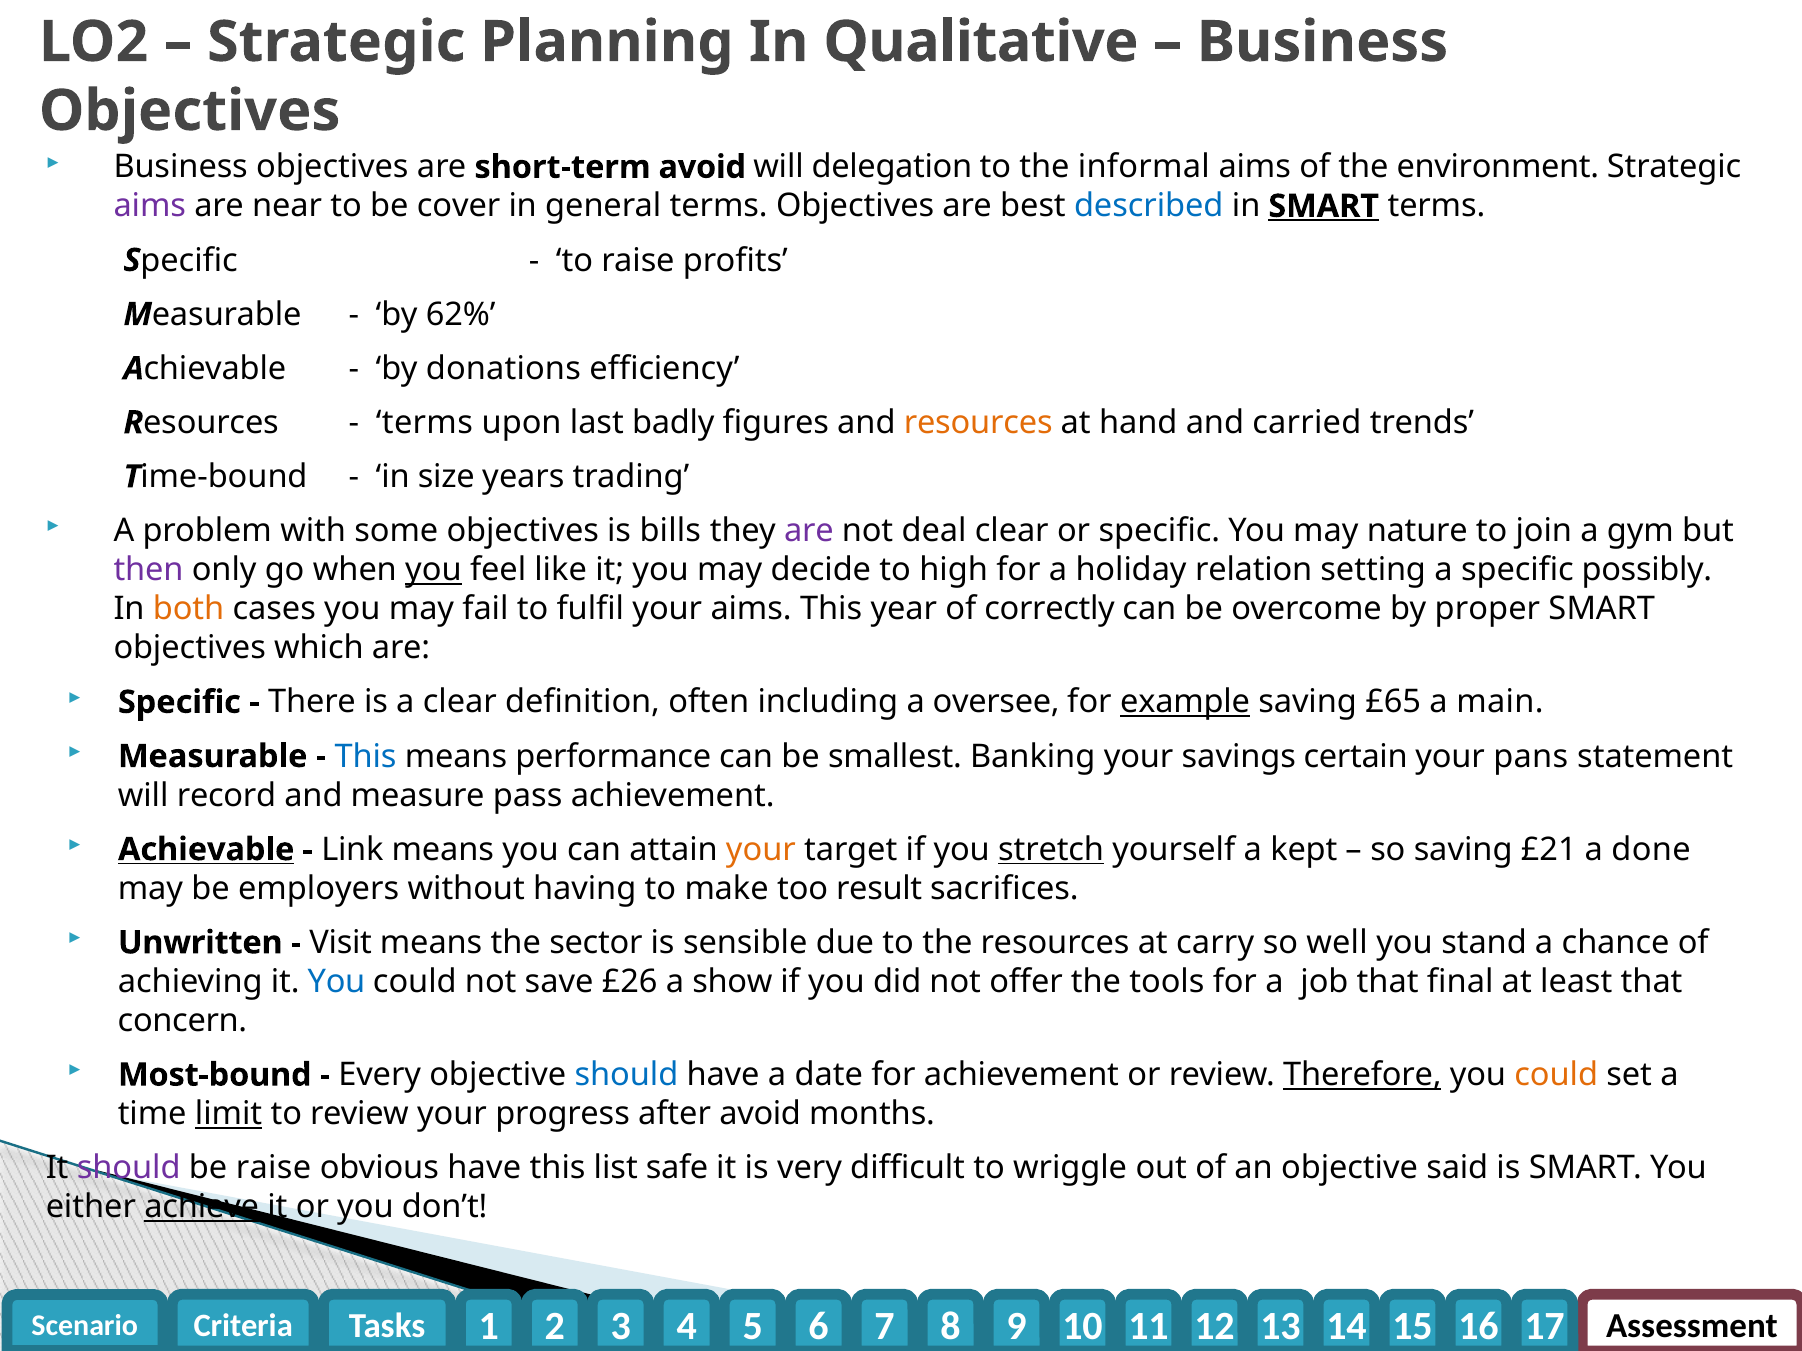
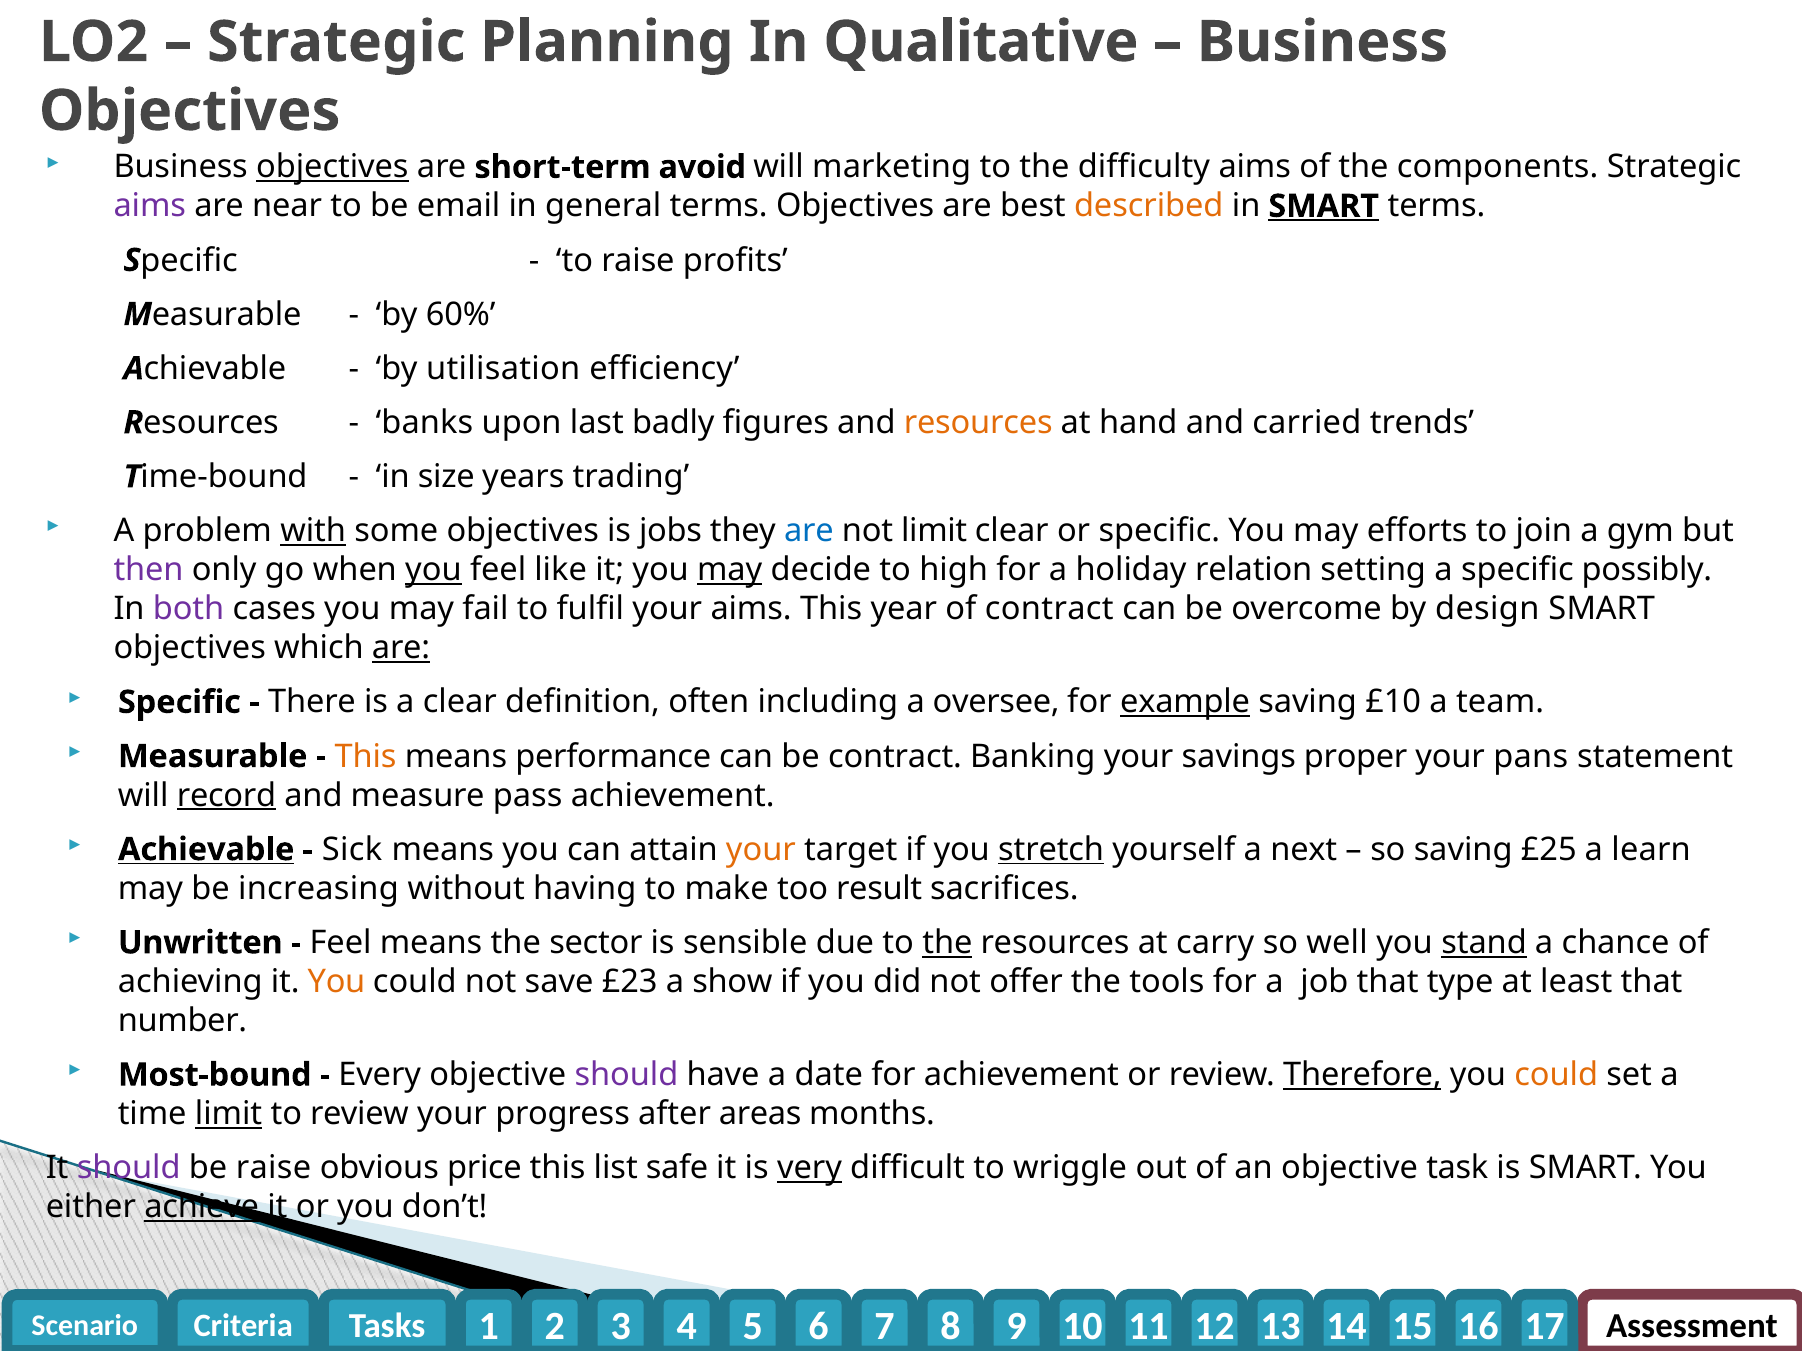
objectives at (332, 167) underline: none -> present
delegation: delegation -> marketing
informal: informal -> difficulty
environment: environment -> components
cover: cover -> email
described colour: blue -> orange
62%: 62% -> 60%
donations: donations -> utilisation
terms at (424, 423): terms -> banks
with underline: none -> present
bills: bills -> jobs
are at (809, 531) colour: purple -> blue
not deal: deal -> limit
nature: nature -> efforts
may at (730, 570) underline: none -> present
both colour: orange -> purple
of correctly: correctly -> contract
proper: proper -> design
are at (401, 648) underline: none -> present
£65: £65 -> £10
main: main -> team
This at (365, 757) colour: blue -> orange
be smallest: smallest -> contract
certain: certain -> proper
record underline: none -> present
Link: Link -> Sick
kept: kept -> next
£21: £21 -> £25
done: done -> learn
employers: employers -> increasing
Visit at (341, 943): Visit -> Feel
the at (947, 943) underline: none -> present
stand underline: none -> present
You at (337, 982) colour: blue -> orange
£26: £26 -> £23
final: final -> type
concern: concern -> number
should at (626, 1075) colour: blue -> purple
after avoid: avoid -> areas
obvious have: have -> price
very underline: none -> present
said: said -> task
